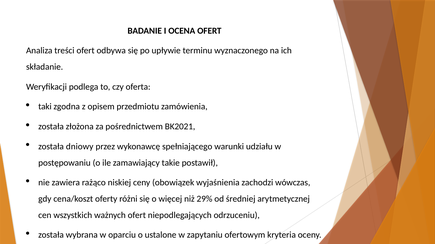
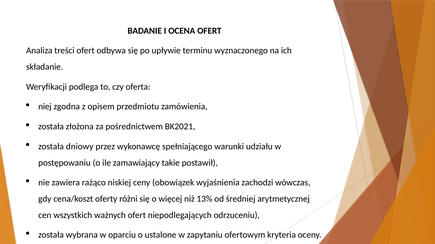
taki: taki -> niej
29%: 29% -> 13%
